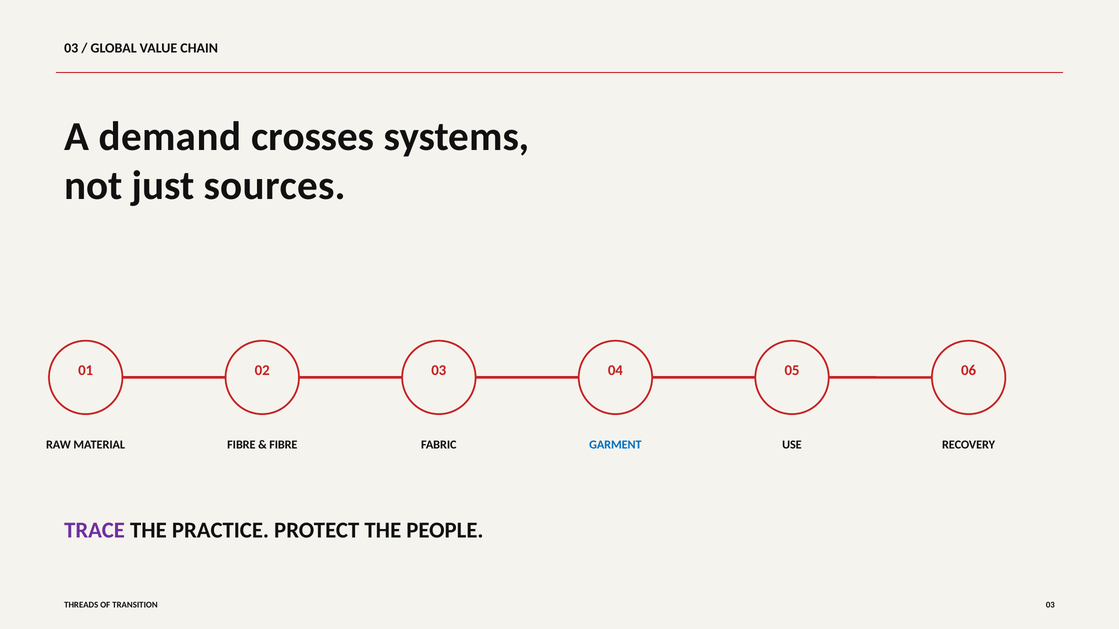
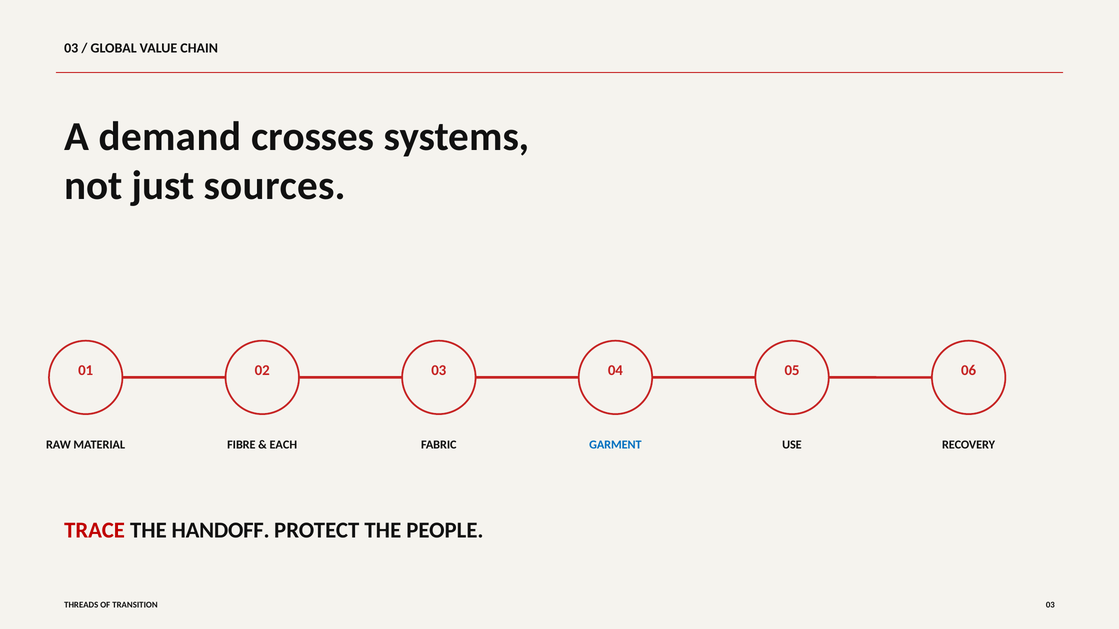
FIBRE at (283, 445): FIBRE -> EACH
TRACE colour: purple -> red
PRACTICE: PRACTICE -> HANDOFF
